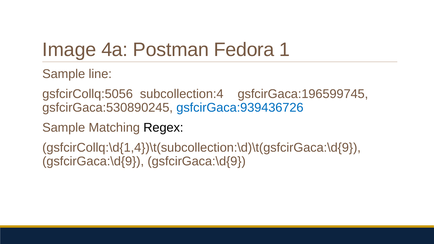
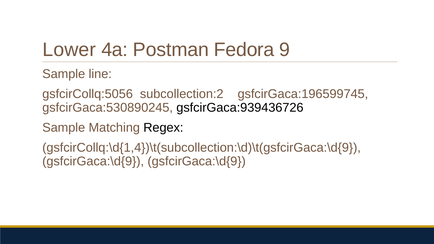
Image: Image -> Lower
1: 1 -> 9
subcollection:4: subcollection:4 -> subcollection:2
gsfcirGaca:939436726 colour: blue -> black
